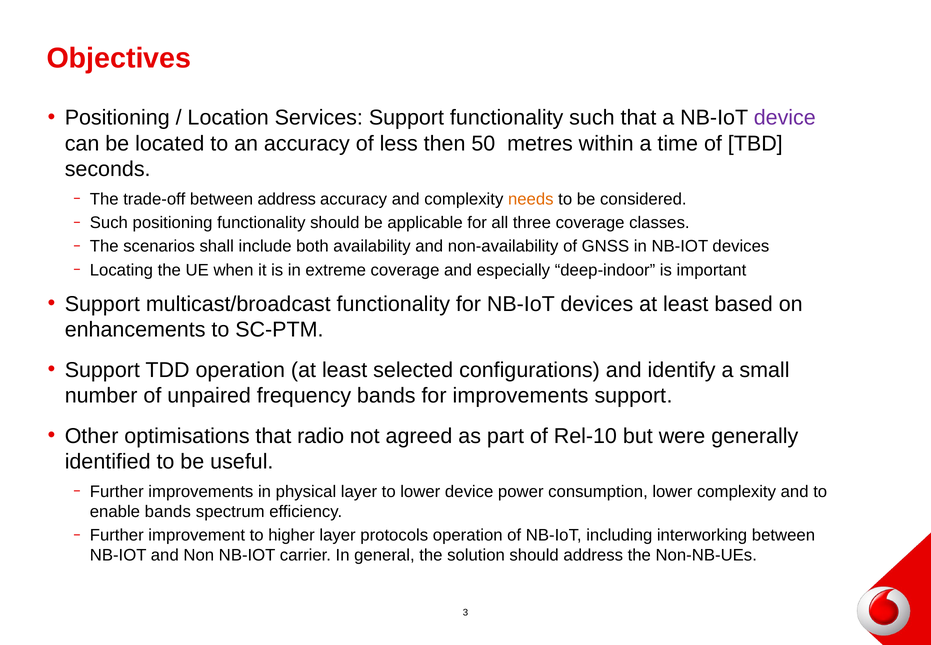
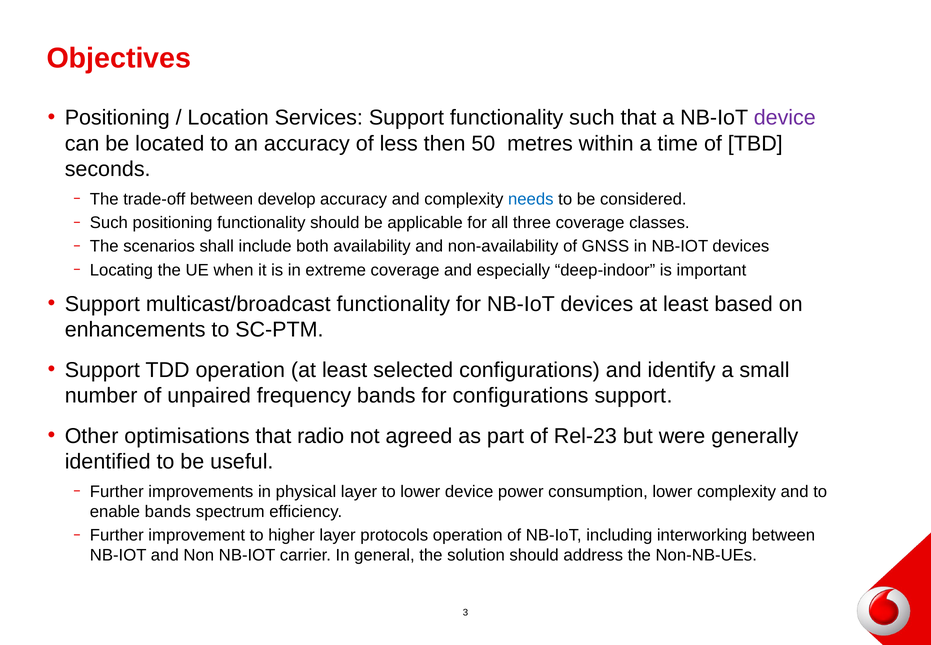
between address: address -> develop
needs colour: orange -> blue
for improvements: improvements -> configurations
Rel-10: Rel-10 -> Rel-23
